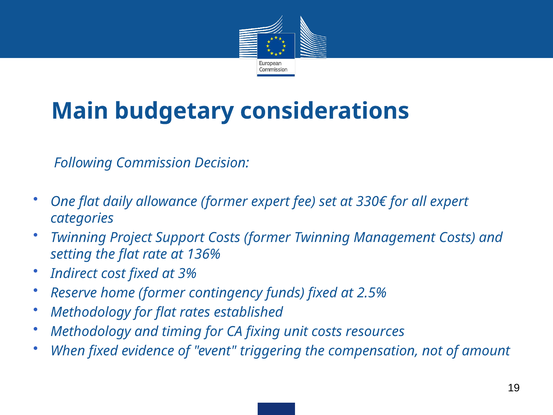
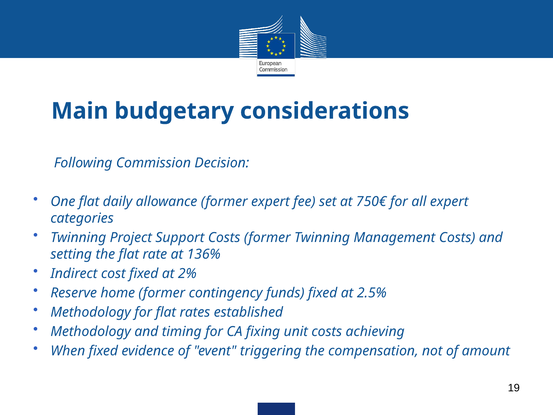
330€: 330€ -> 750€
3%: 3% -> 2%
resources: resources -> achieving
